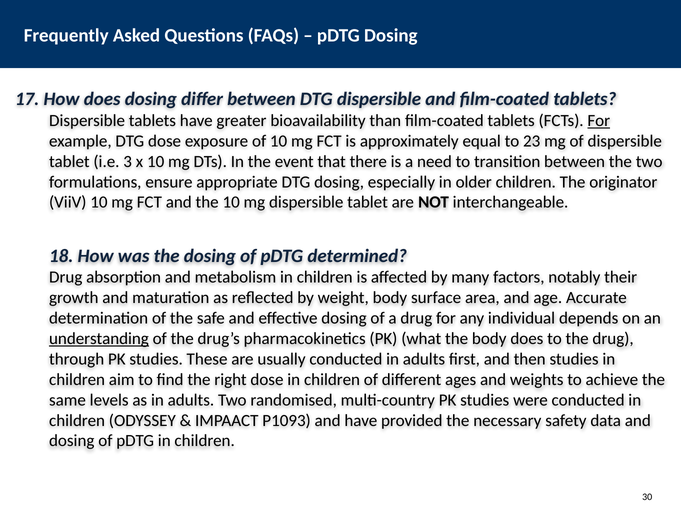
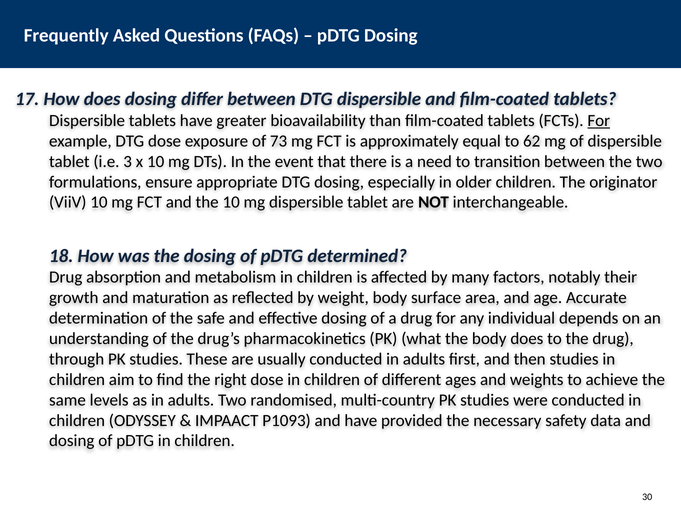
of 10: 10 -> 73
23: 23 -> 62
understanding underline: present -> none
